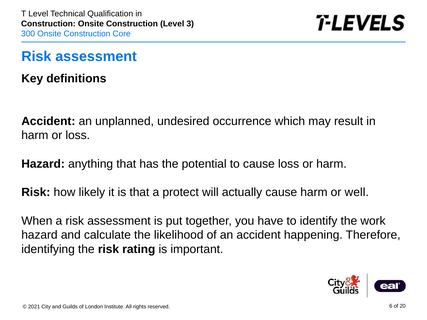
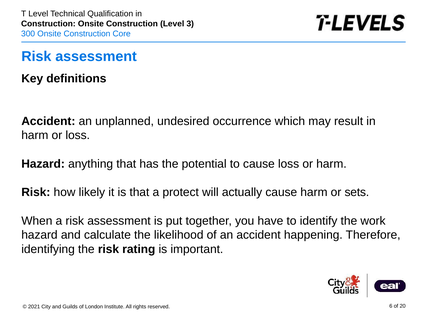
well: well -> sets
